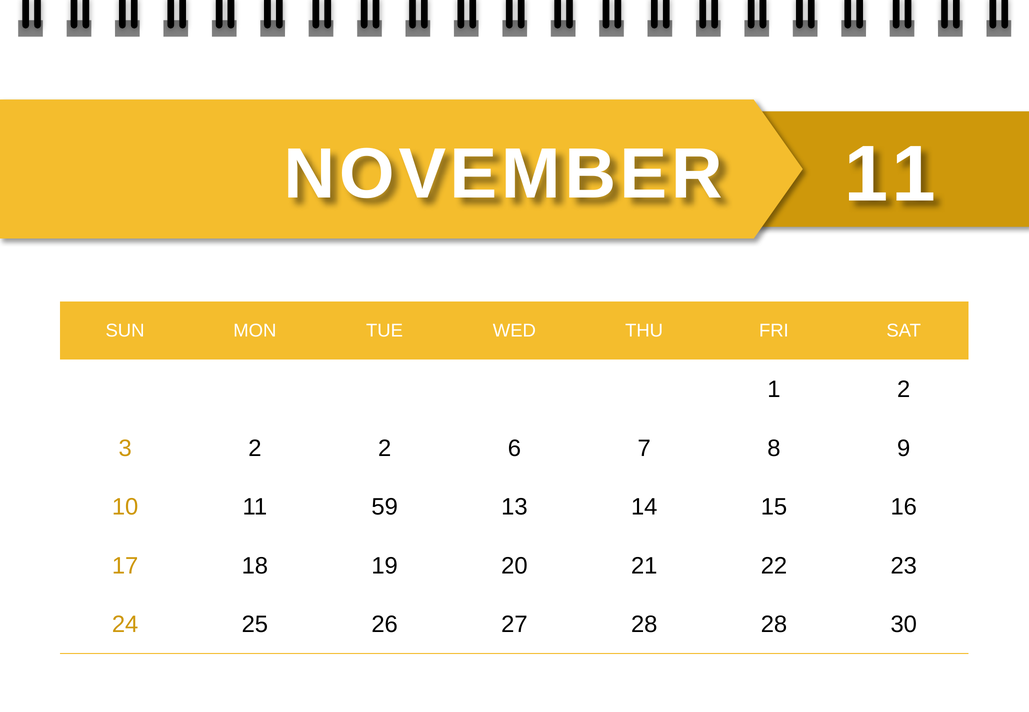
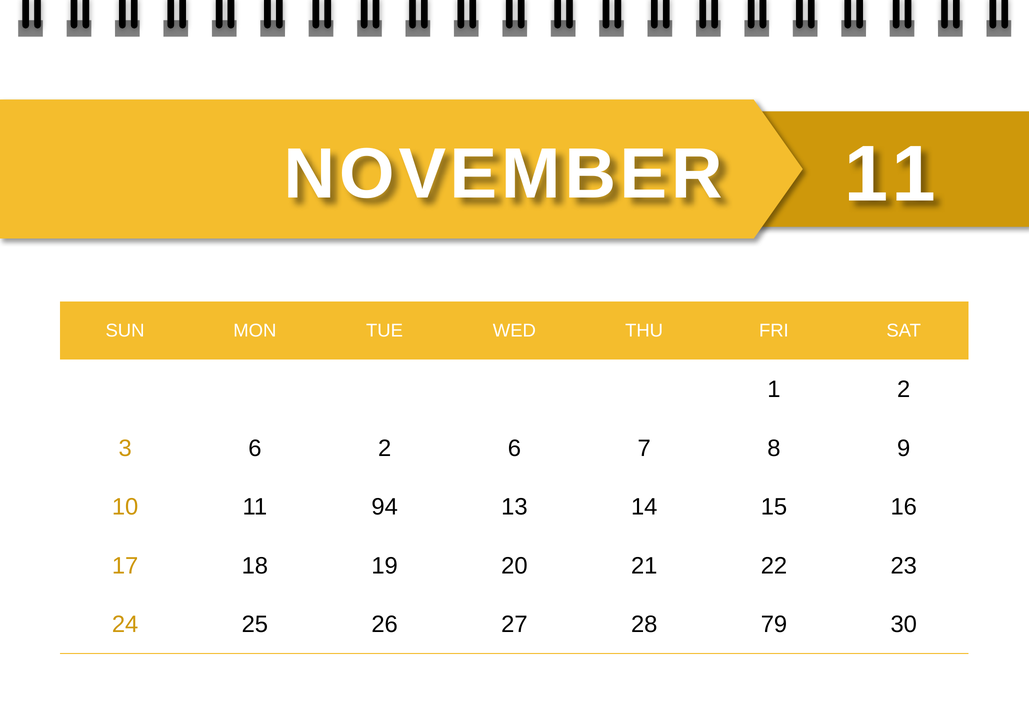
3 2: 2 -> 6
59: 59 -> 94
28 28: 28 -> 79
